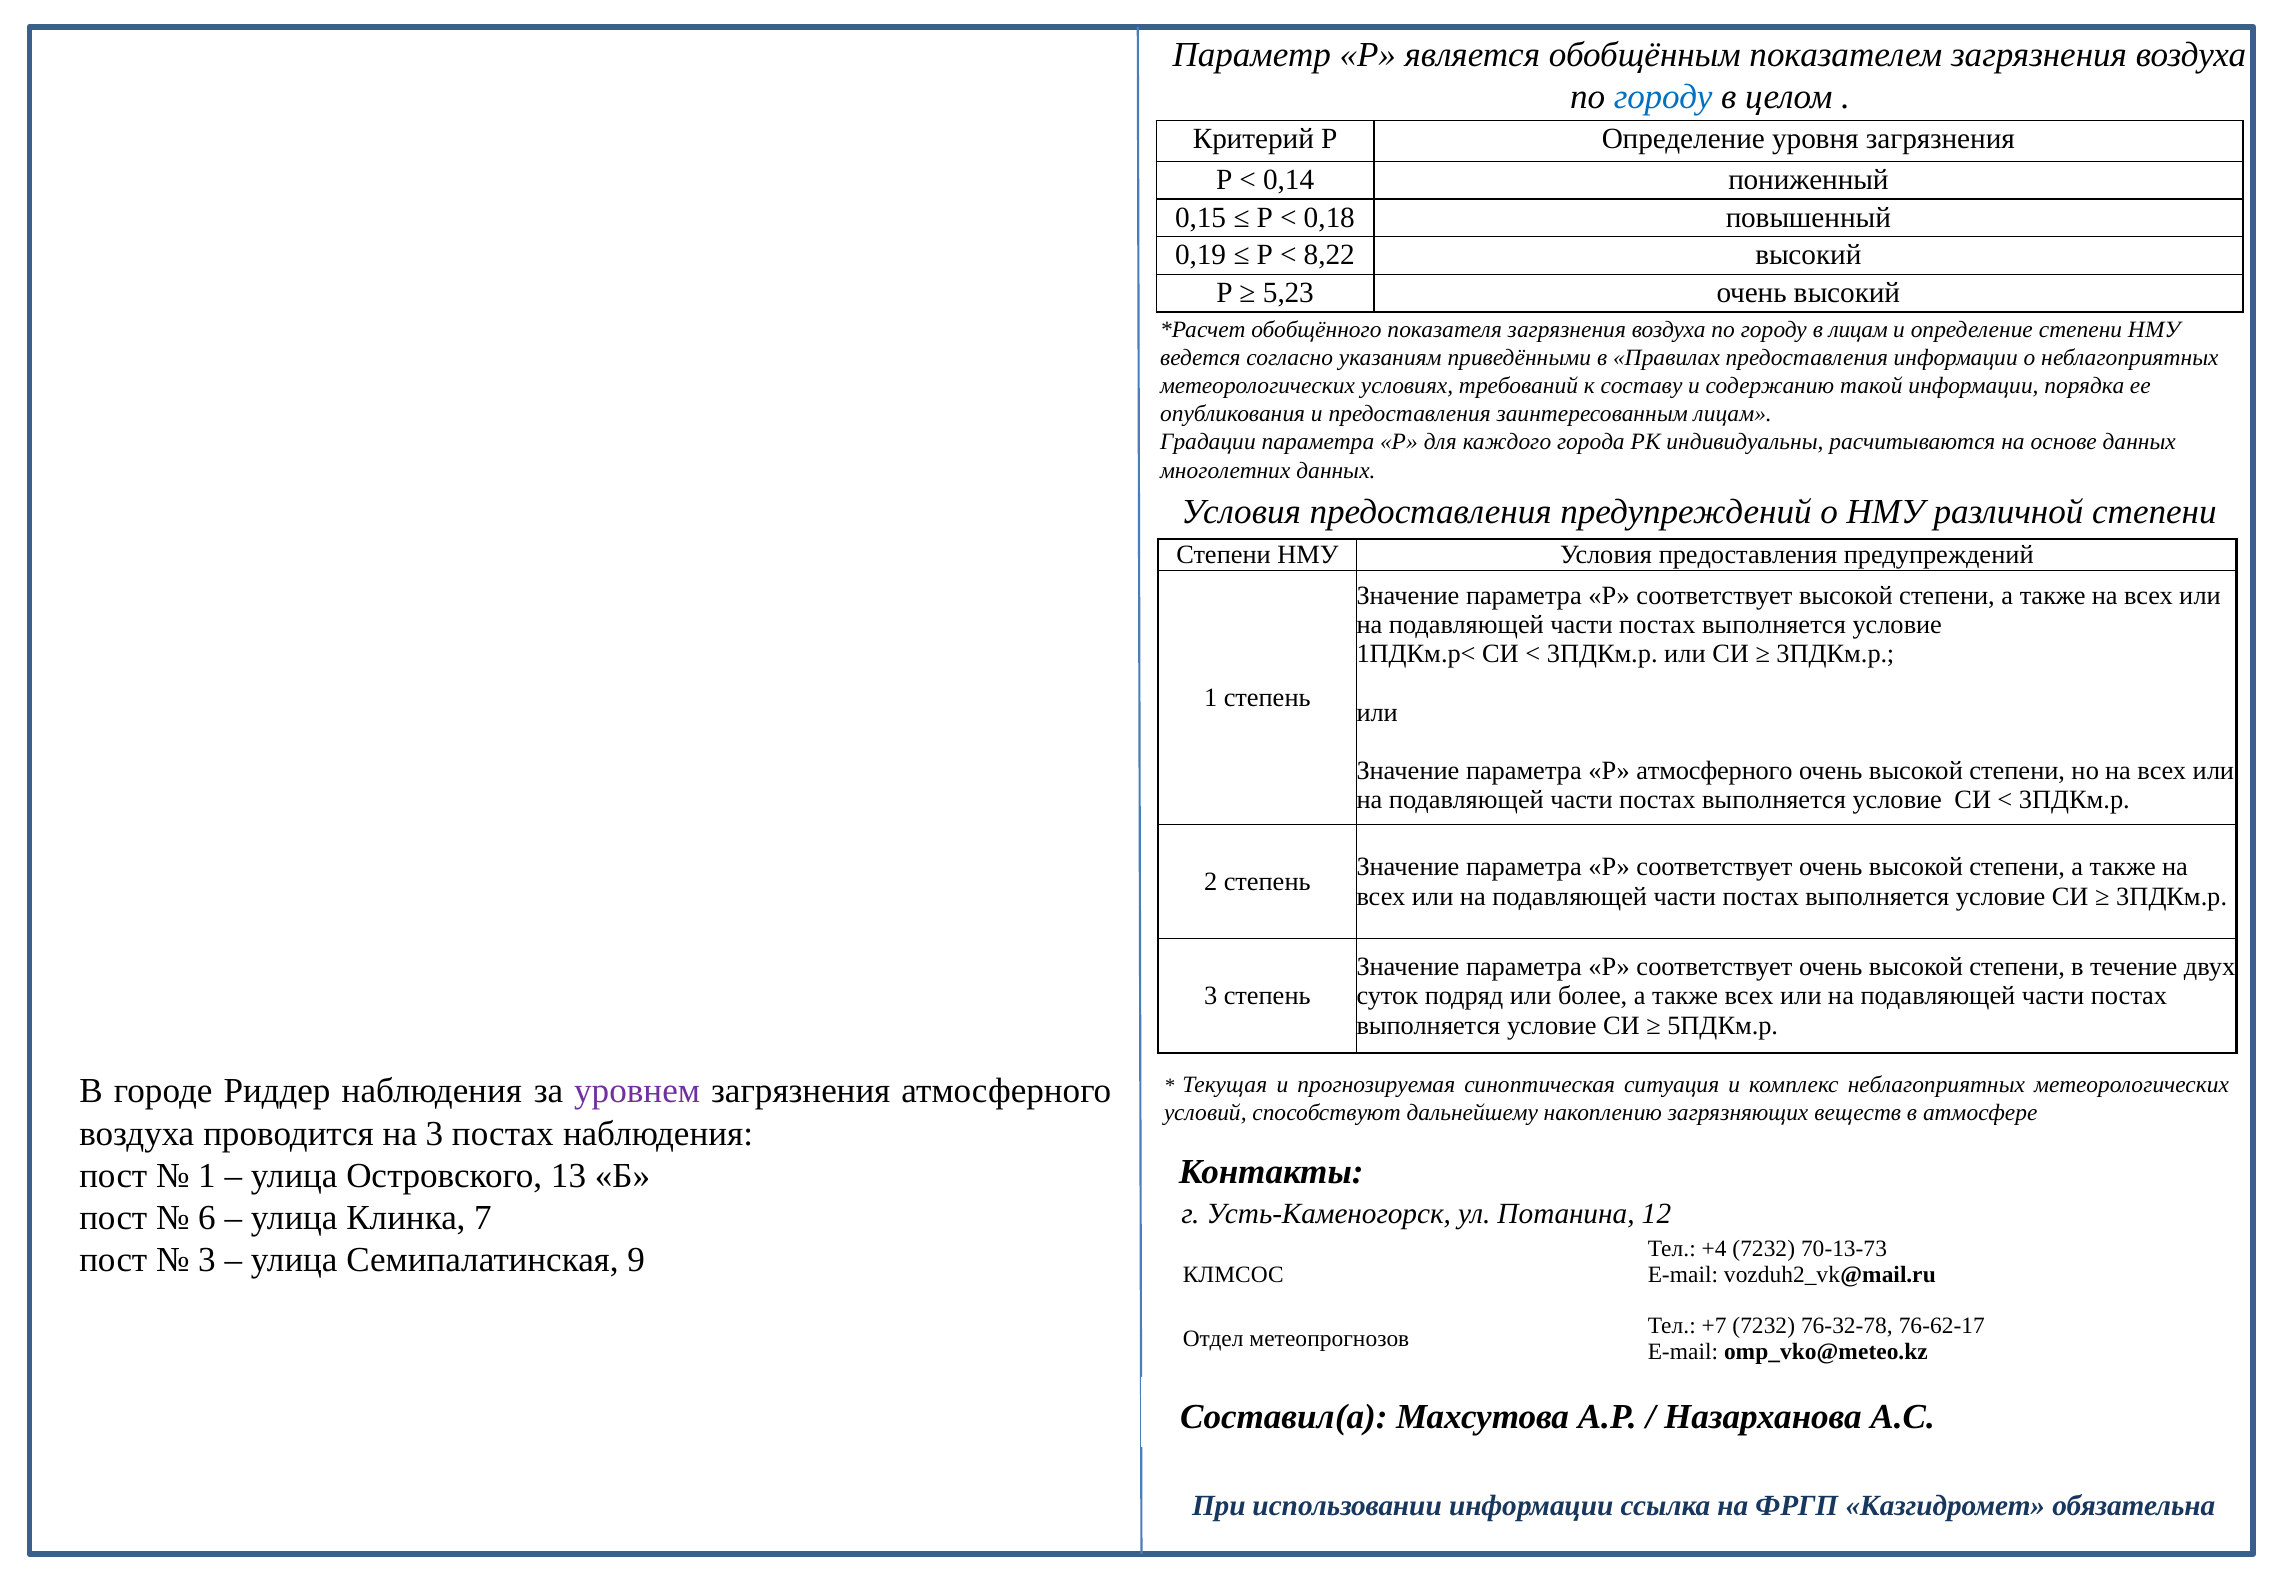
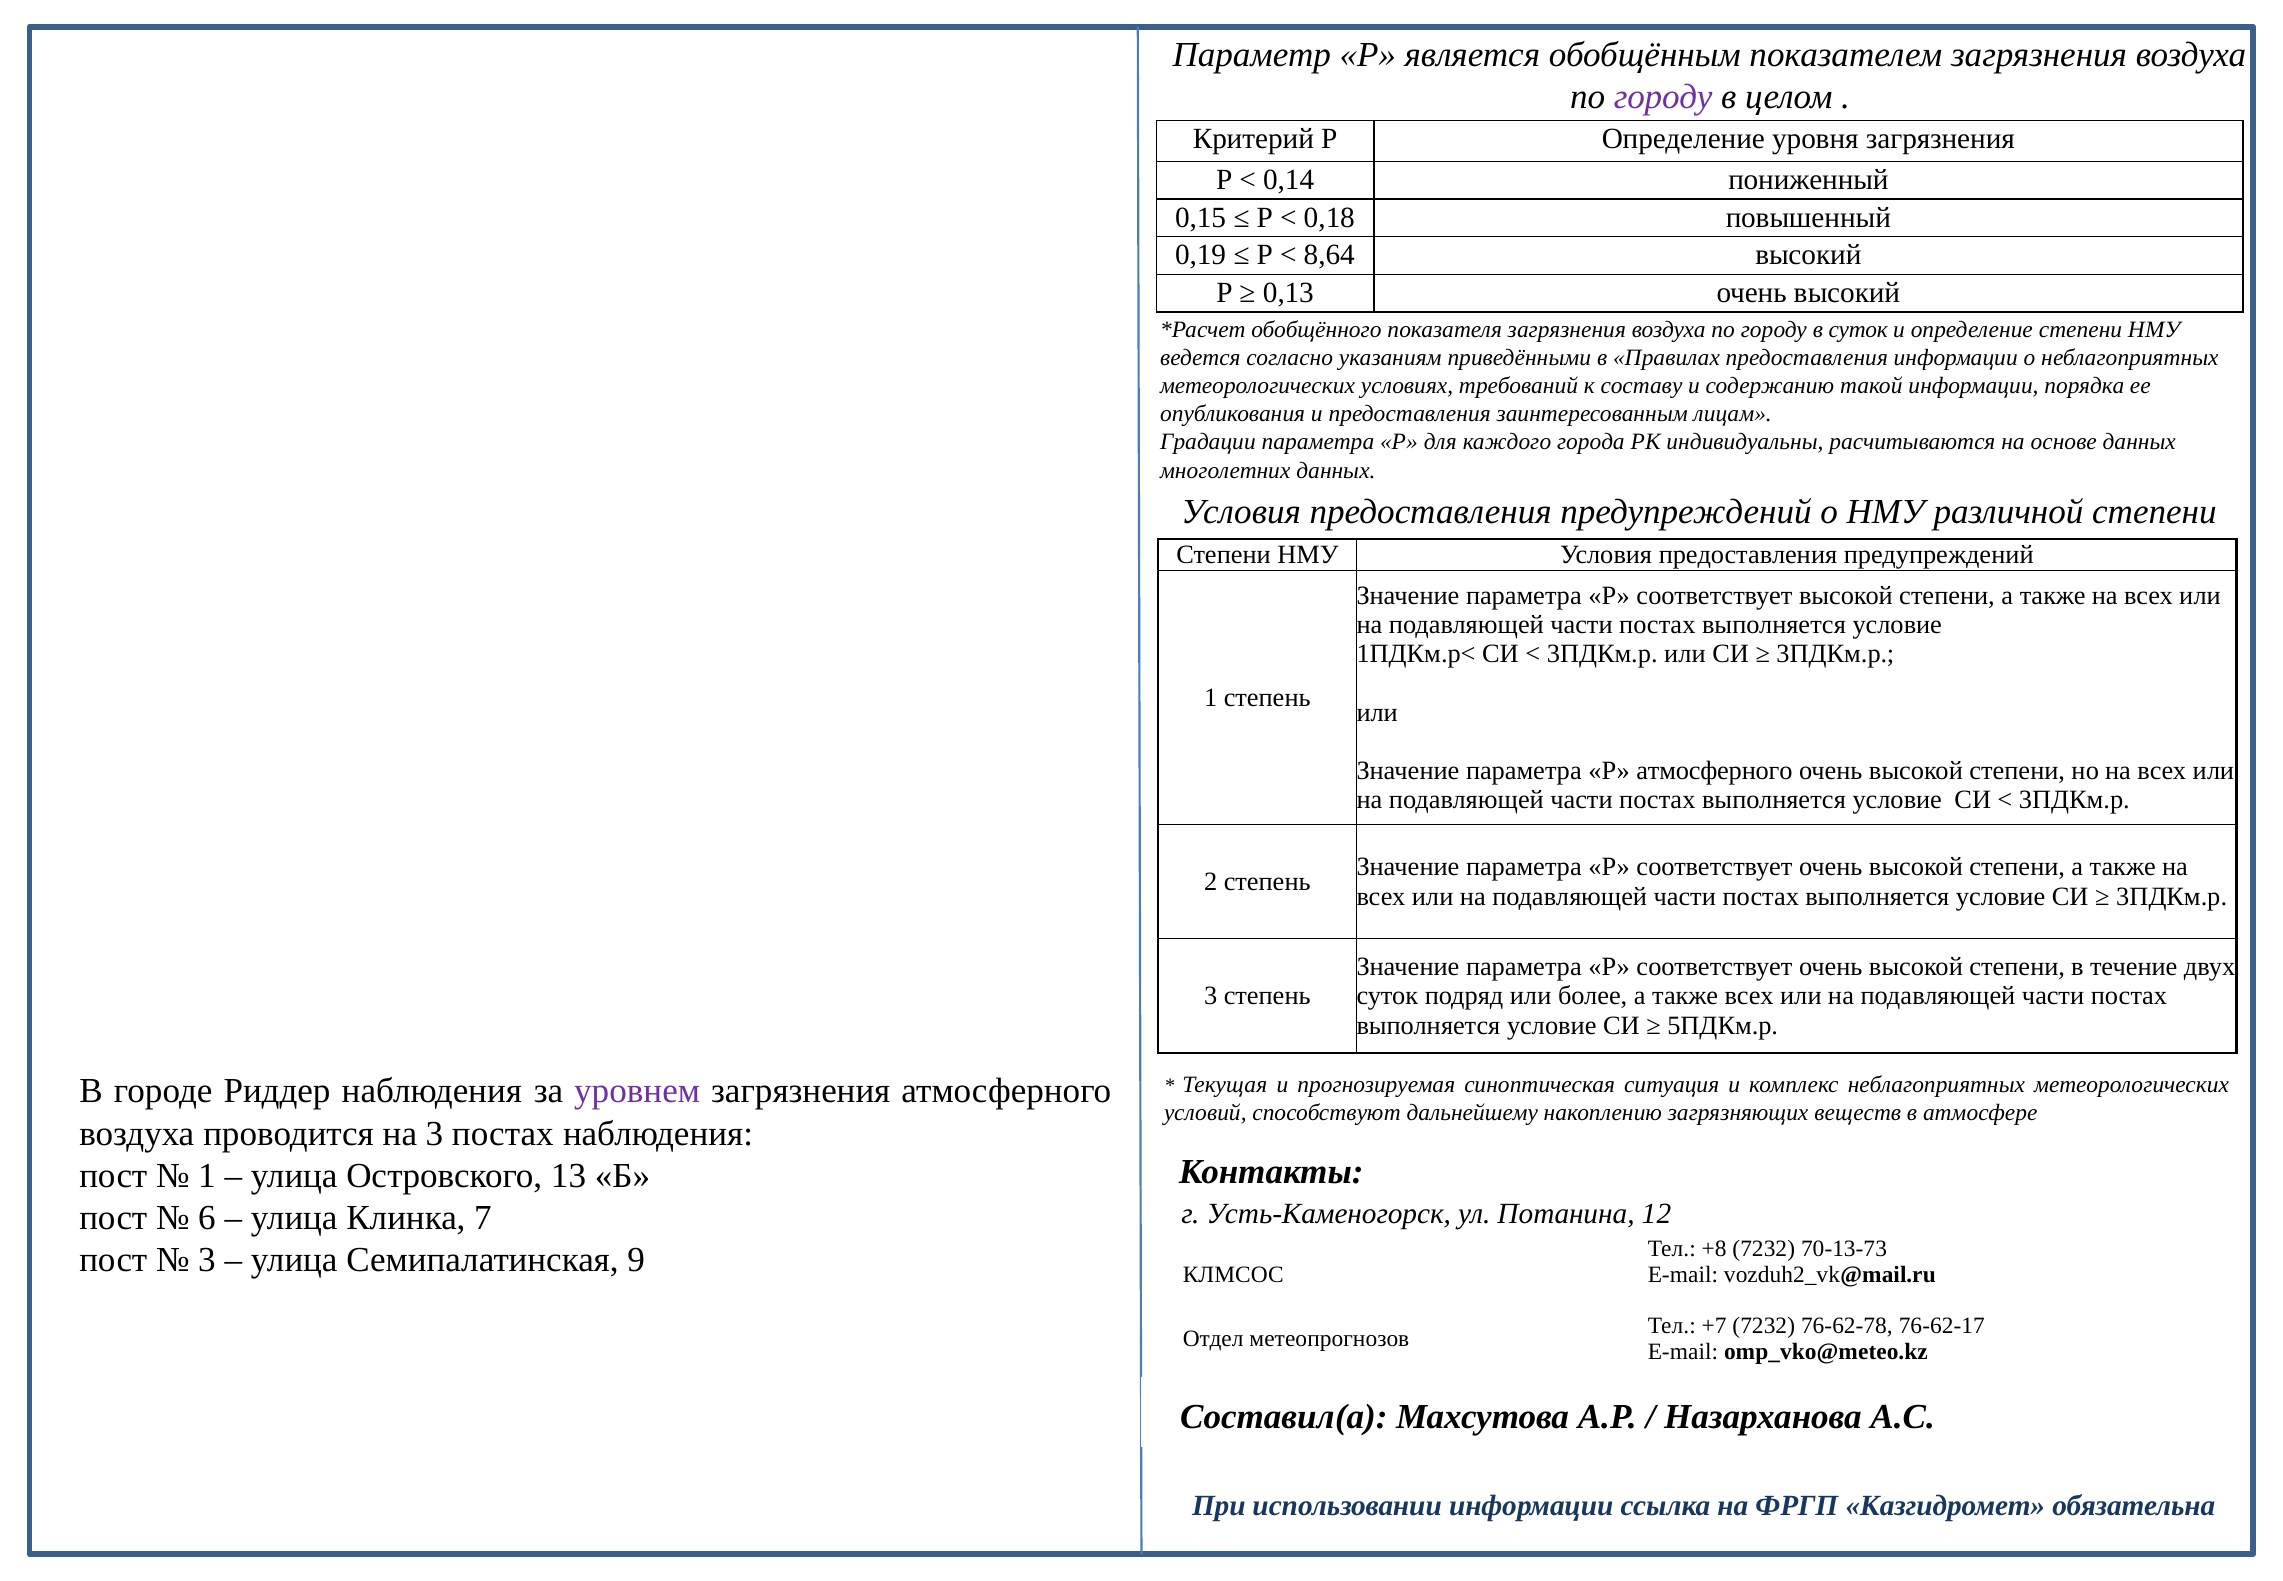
городу at (1663, 97) colour: blue -> purple
8,22: 8,22 -> 8,64
5,23: 5,23 -> 0,13
в лицам: лицам -> суток
+4: +4 -> +8
76-32-78: 76-32-78 -> 76-62-78
